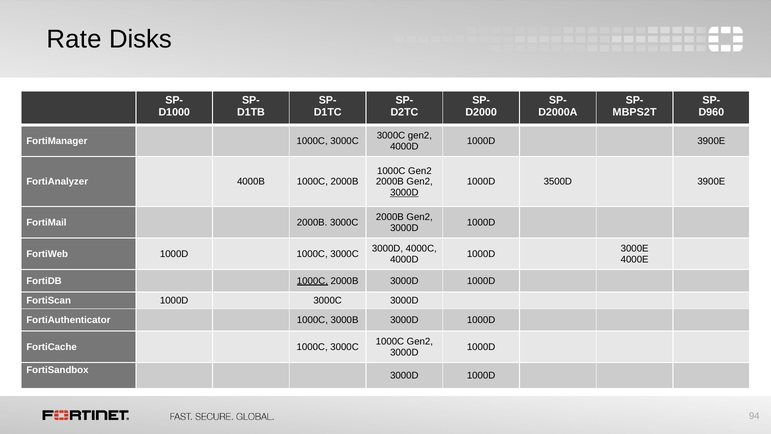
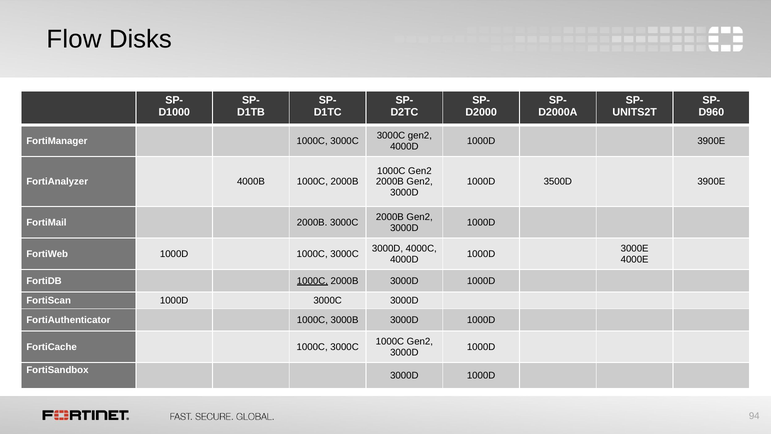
Rate: Rate -> Flow
MBPS2T: MBPS2T -> UNITS2T
3000D at (404, 192) underline: present -> none
